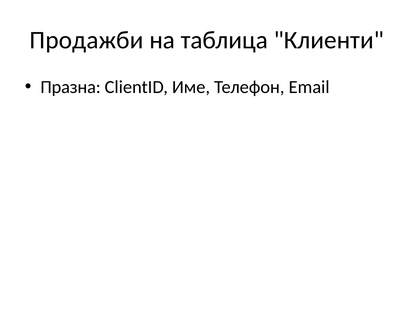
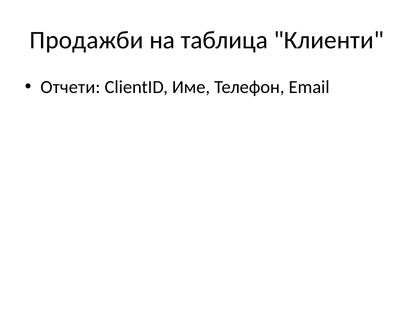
Празна: Празна -> Отчети
